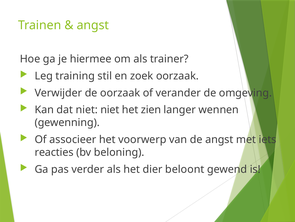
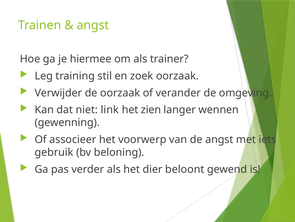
niet niet: niet -> link
reacties: reacties -> gebruik
